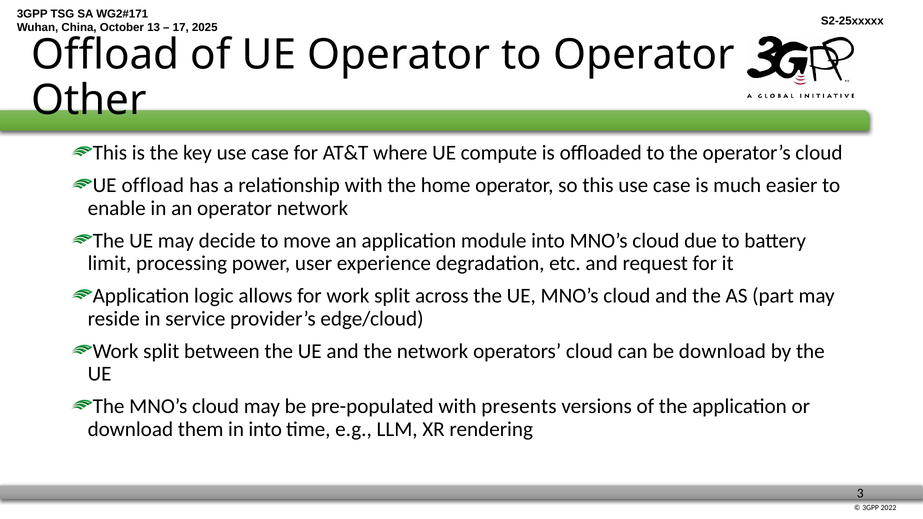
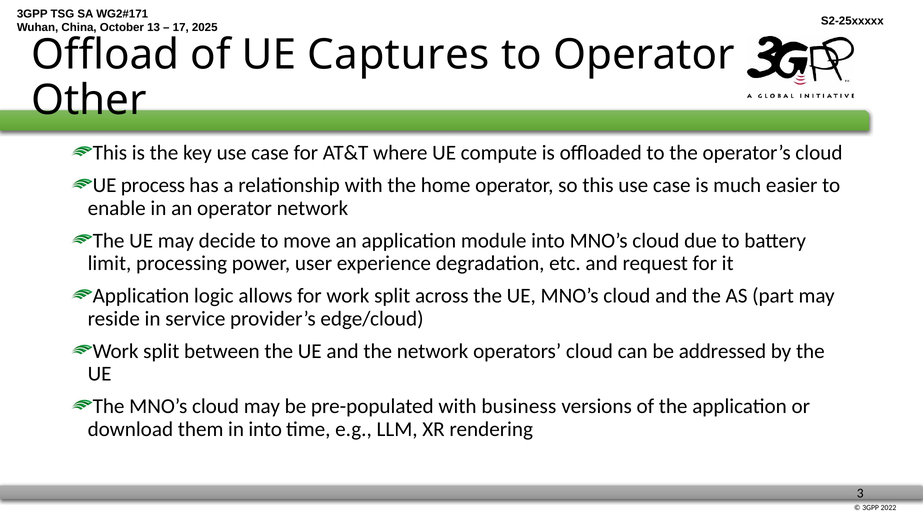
UE Operator: Operator -> Captures
UE offload: offload -> process
be download: download -> addressed
presents: presents -> business
